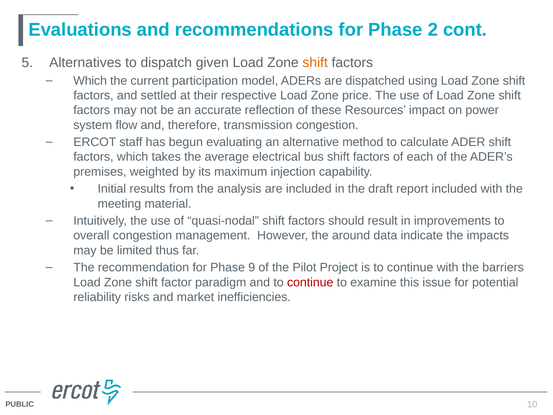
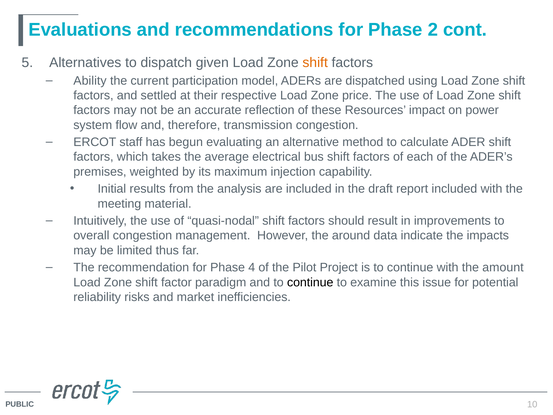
Which at (90, 81): Which -> Ability
9: 9 -> 4
barriers: barriers -> amount
continue at (310, 282) colour: red -> black
